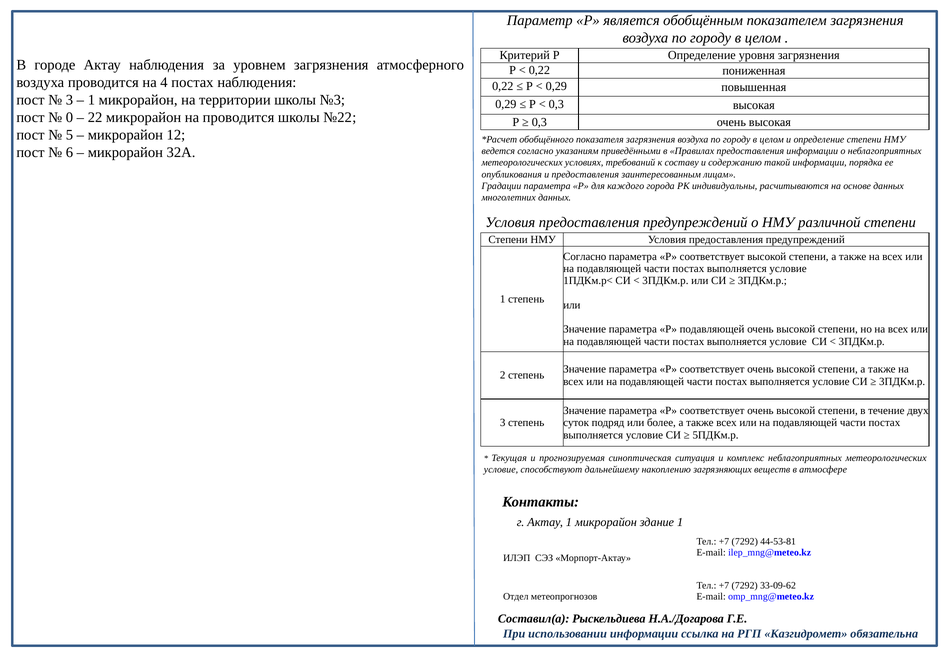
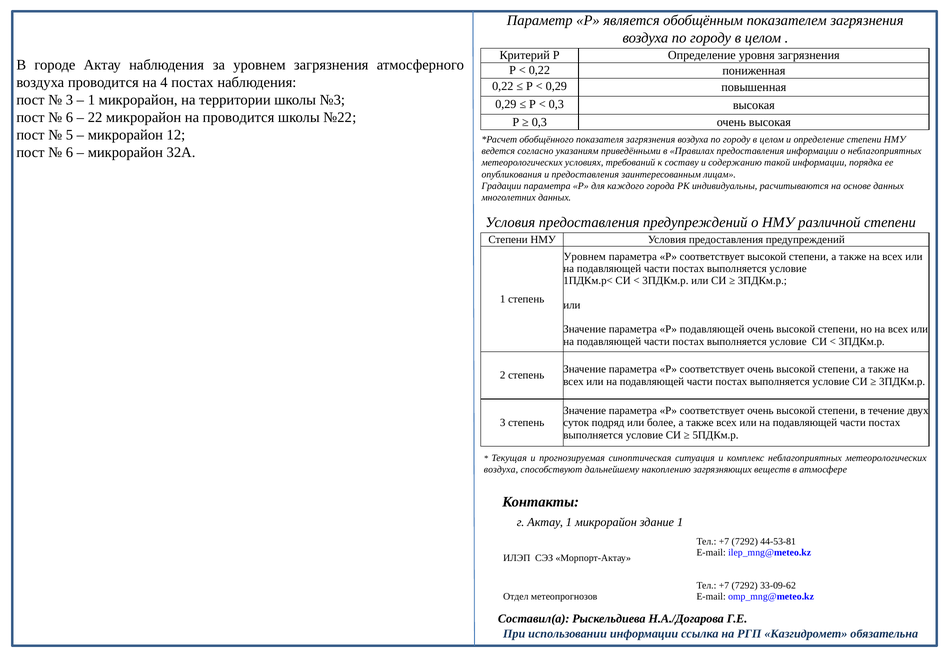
0 at (69, 117): 0 -> 6
Согласно at (585, 256): Согласно -> Уровнем
условие at (501, 470): условие -> воздуха
